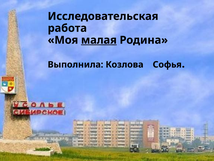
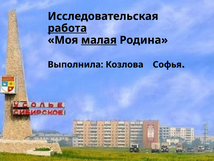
работа underline: none -> present
